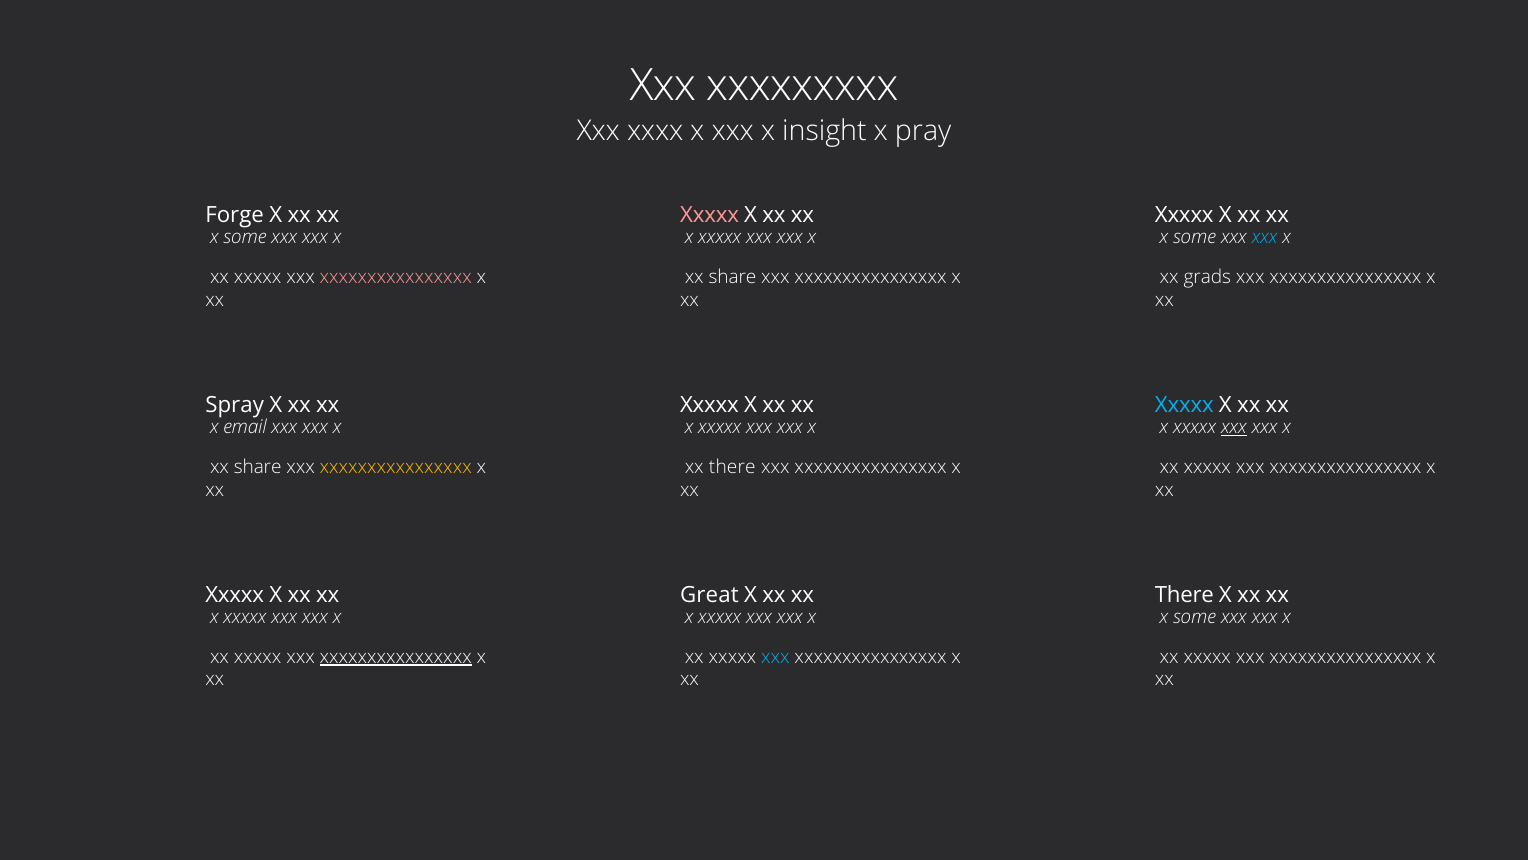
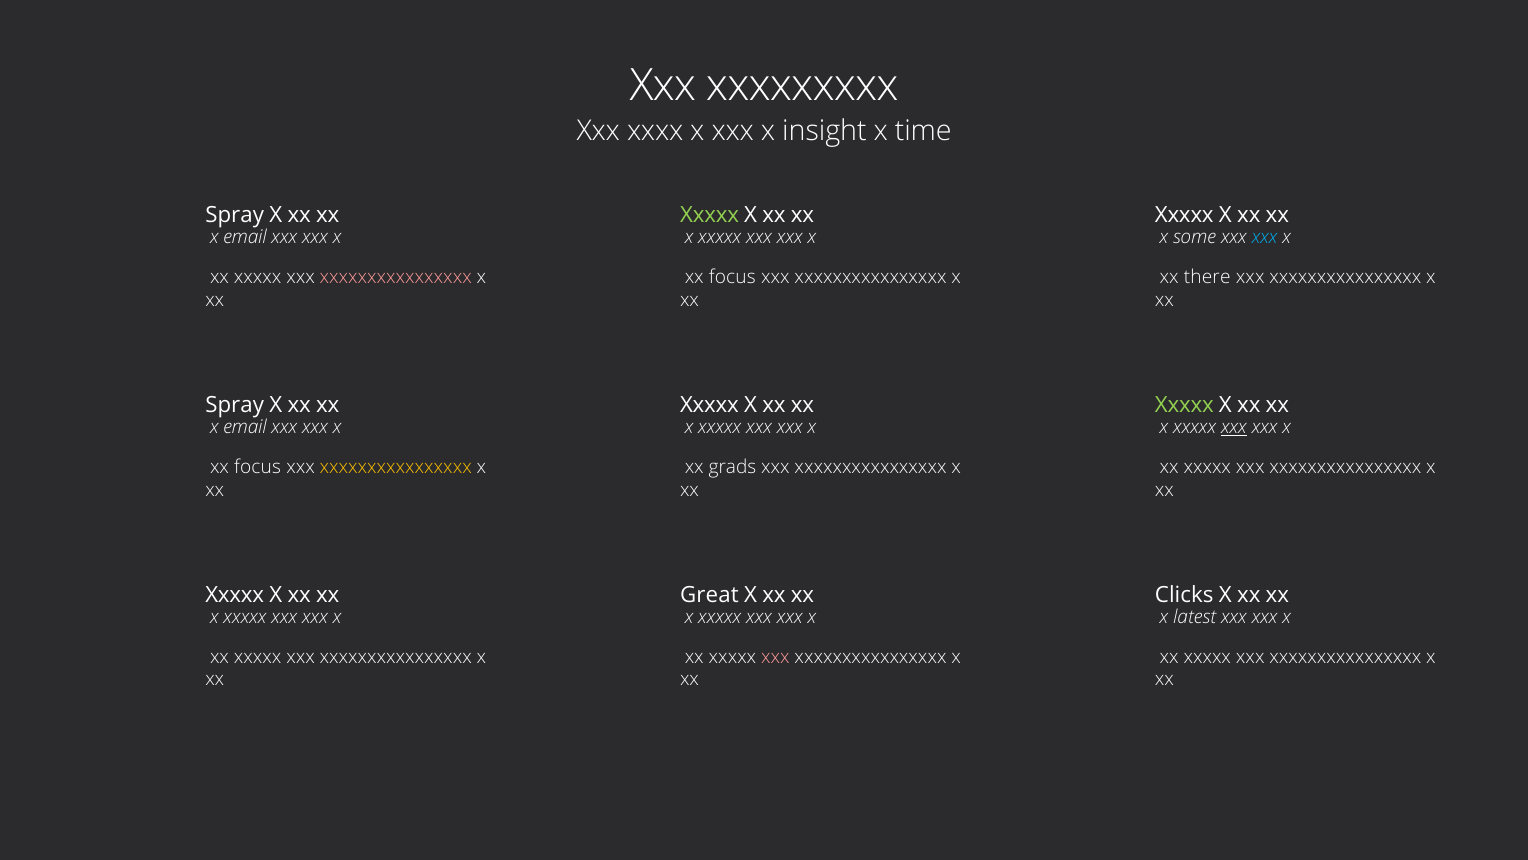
pray: pray -> time
Forge at (235, 215): Forge -> Spray
Xxxxx at (710, 215) colour: pink -> light green
some at (245, 237): some -> email
share at (733, 277): share -> focus
grads: grads -> there
Xxxxx at (1184, 405) colour: light blue -> light green
share at (258, 467): share -> focus
there at (732, 467): there -> grads
There at (1184, 595): There -> Clicks
some at (1195, 617): some -> latest
xxxxxxxxxxxxxxxx at (396, 656) underline: present -> none
xxx at (775, 656) colour: light blue -> pink
